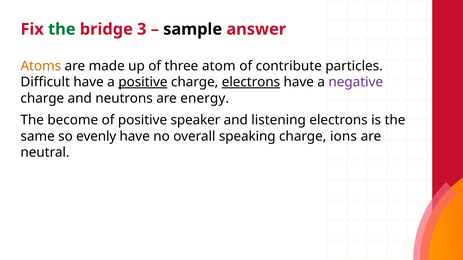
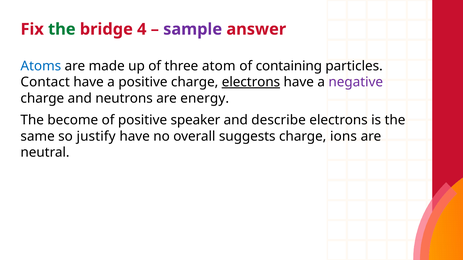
3: 3 -> 4
sample colour: black -> purple
Atoms colour: orange -> blue
contribute: contribute -> containing
Difficult: Difficult -> Contact
positive at (143, 82) underline: present -> none
listening: listening -> describe
evenly: evenly -> justify
speaking: speaking -> suggests
